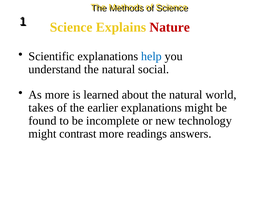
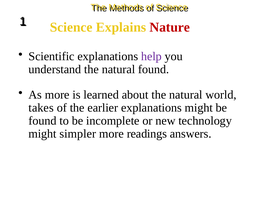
help colour: blue -> purple
natural social: social -> found
contrast: contrast -> simpler
